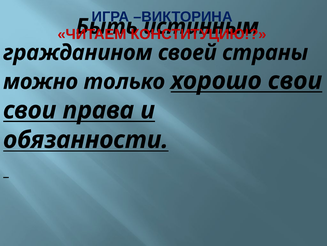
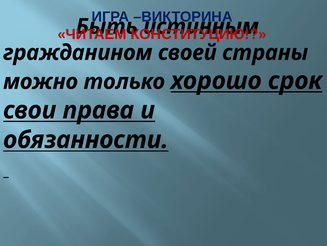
хорошо свои: свои -> срок
